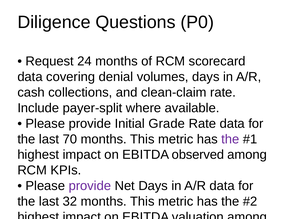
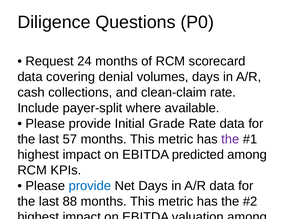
70: 70 -> 57
observed: observed -> predicted
provide at (90, 185) colour: purple -> blue
32: 32 -> 88
